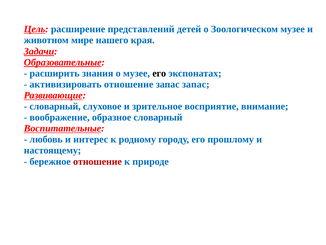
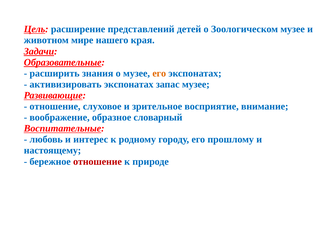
его at (159, 73) colour: black -> orange
активизировать отношение: отношение -> экспонатах
запас запас: запас -> музее
словарный at (55, 106): словарный -> отношение
